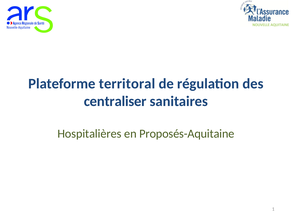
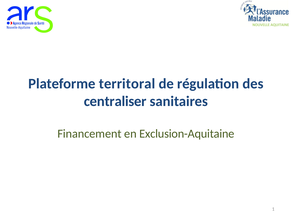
Hospitalières: Hospitalières -> Financement
Proposés-Aquitaine: Proposés-Aquitaine -> Exclusion-Aquitaine
